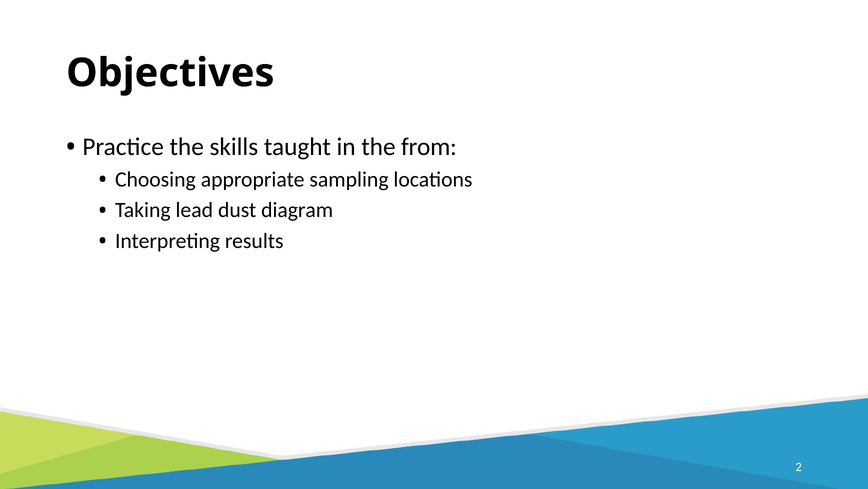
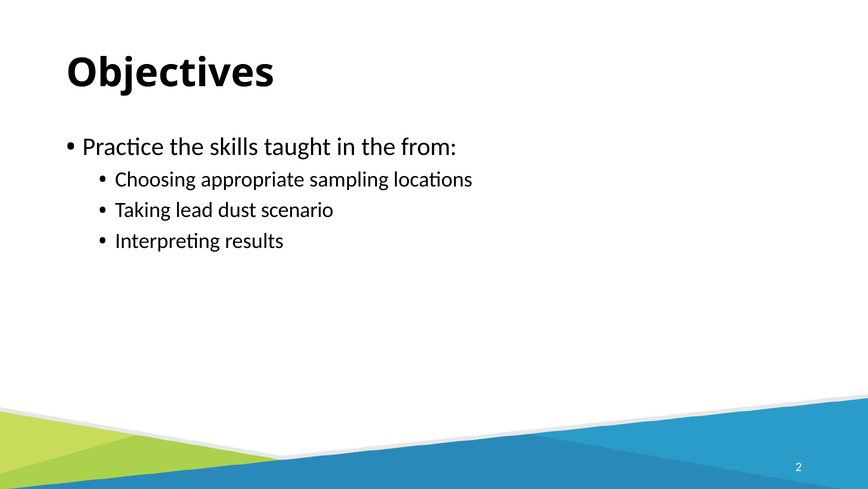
diagram: diagram -> scenario
